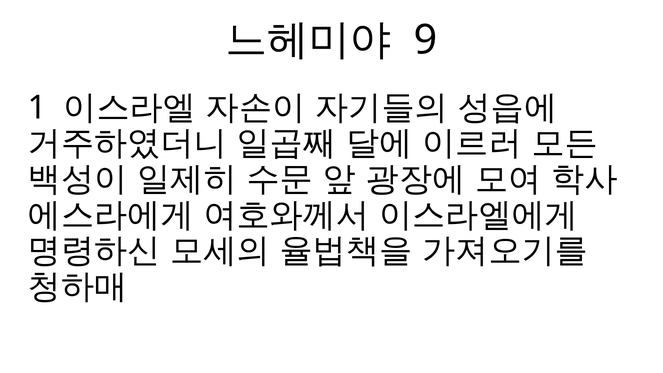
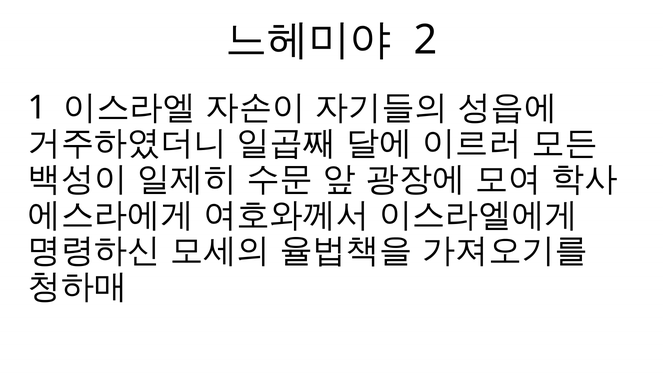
9: 9 -> 2
